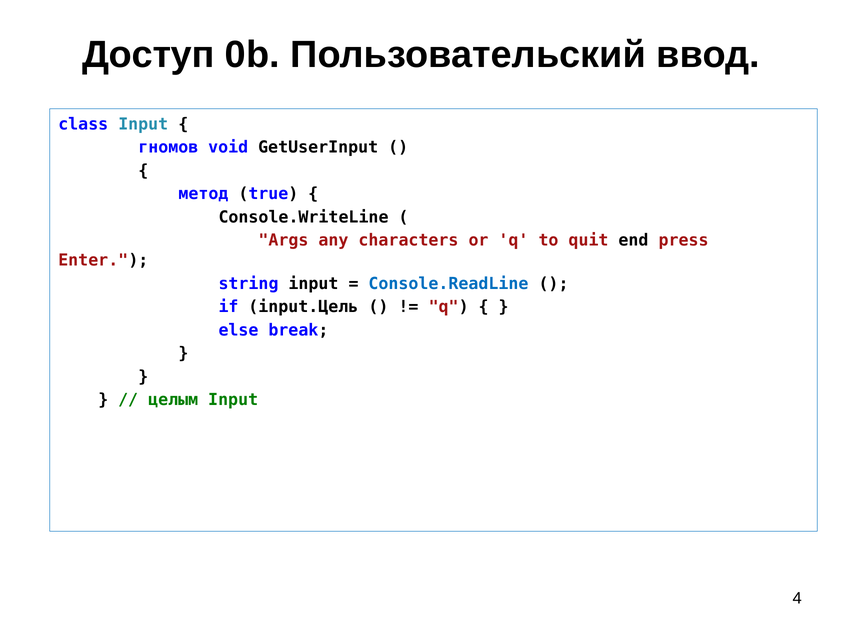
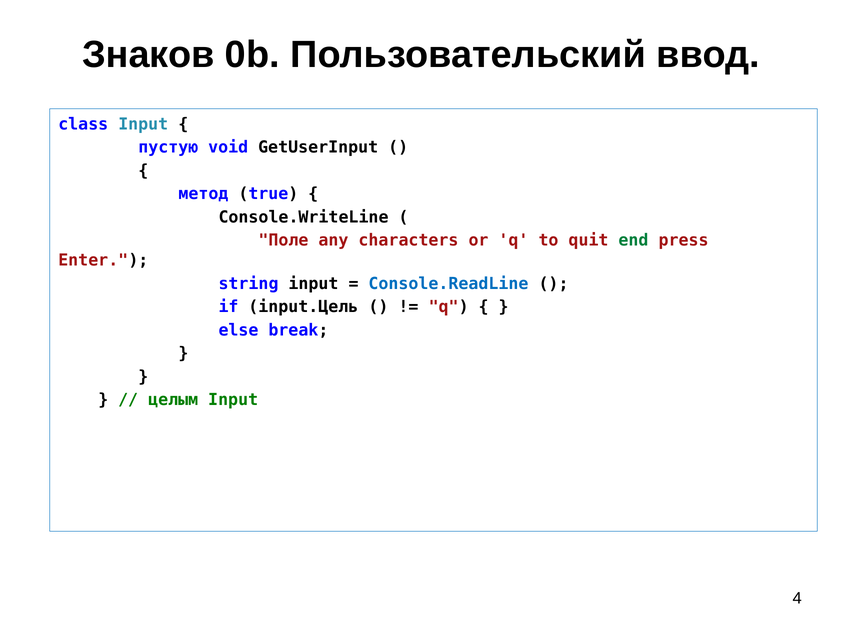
Доступ: Доступ -> Знаков
гномов: гномов -> пустую
Args: Args -> Поле
end colour: black -> green
